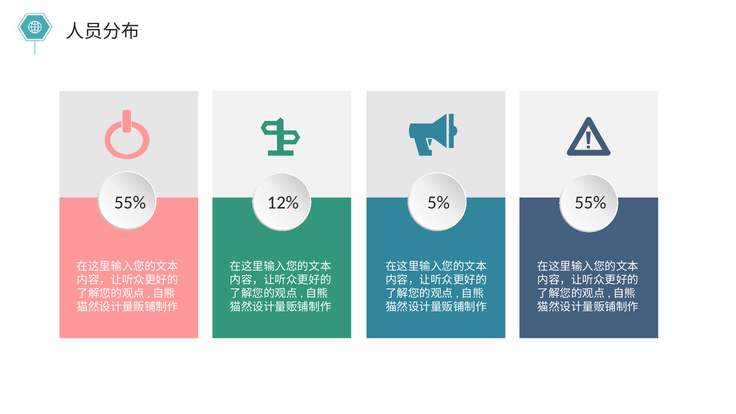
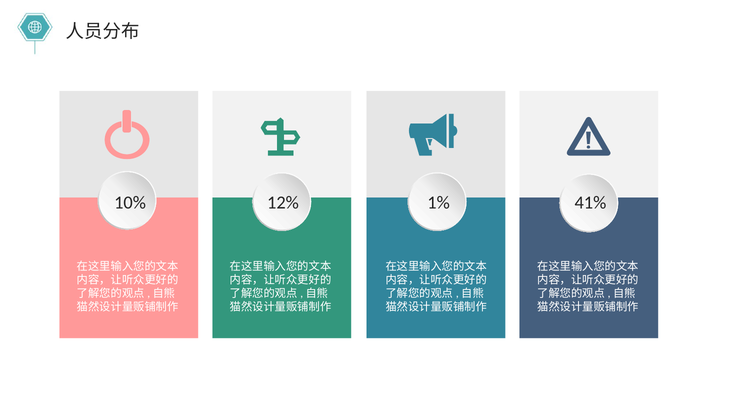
55% at (130, 203): 55% -> 10%
5%: 5% -> 1%
55% at (590, 203): 55% -> 41%
